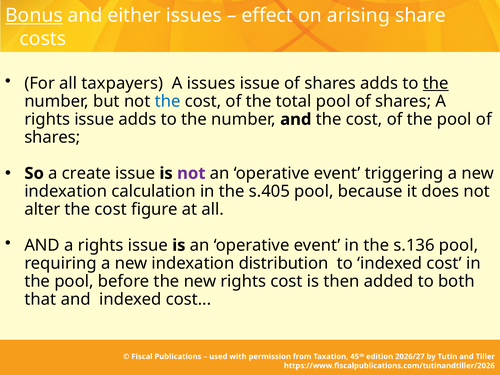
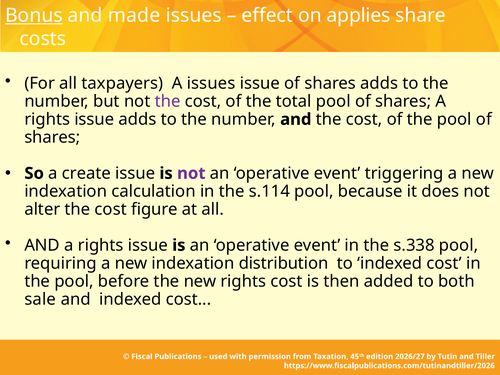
either: either -> made
arising: arising -> applies
the at (436, 83) underline: present -> none
the at (168, 101) colour: blue -> purple
s.405: s.405 -> s.114
s.136: s.136 -> s.338
that: that -> sale
